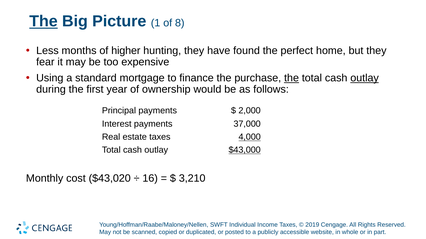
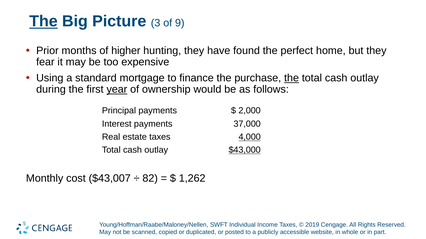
1: 1 -> 3
8: 8 -> 9
Less: Less -> Prior
outlay at (365, 78) underline: present -> none
year underline: none -> present
$43,020: $43,020 -> $43,007
16: 16 -> 82
3,210: 3,210 -> 1,262
